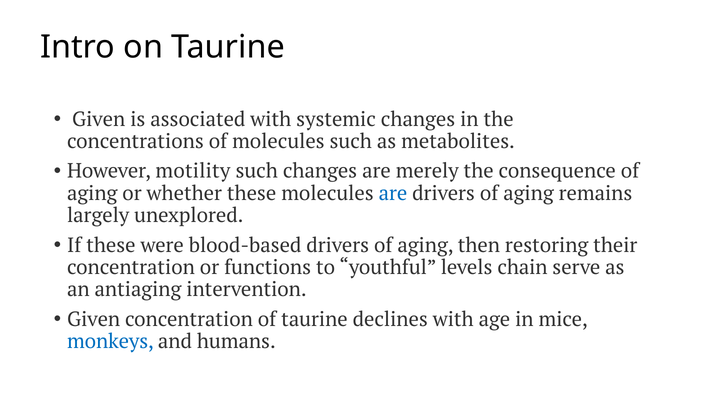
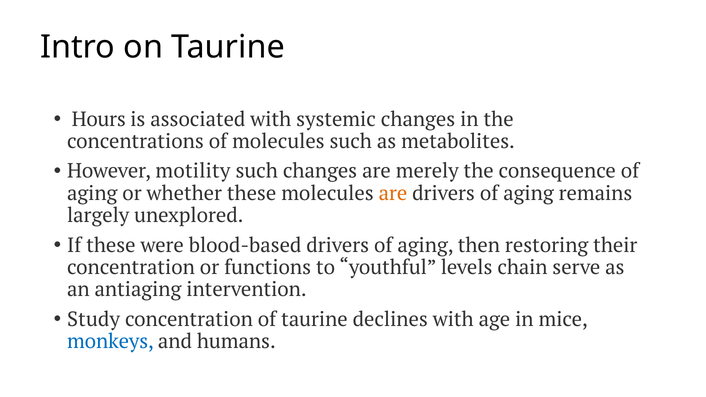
Given at (99, 119): Given -> Hours
are at (393, 193) colour: blue -> orange
Given at (94, 319): Given -> Study
